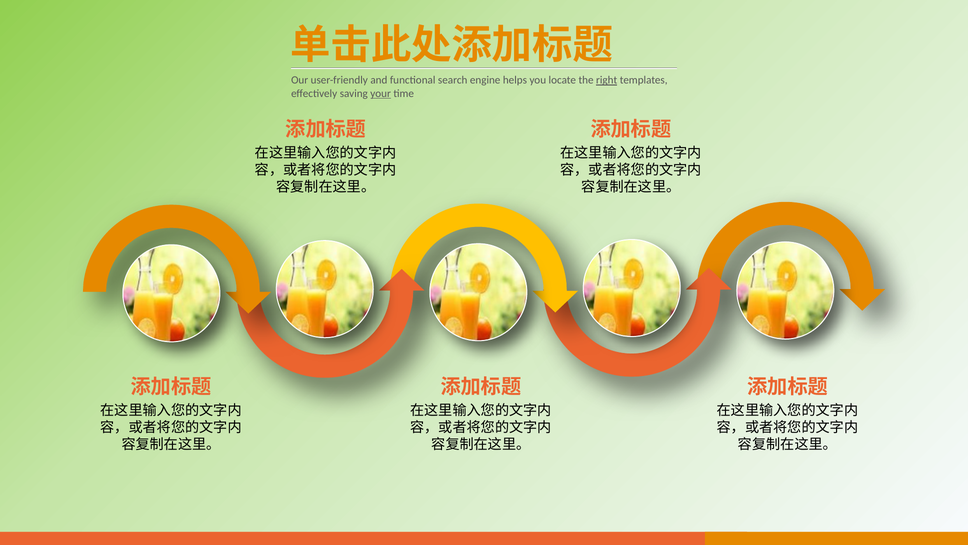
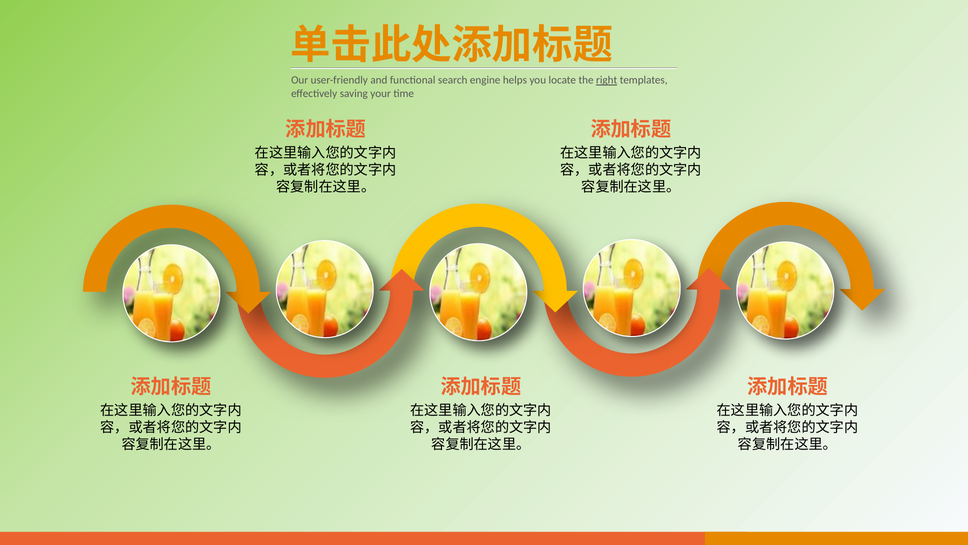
your underline: present -> none
